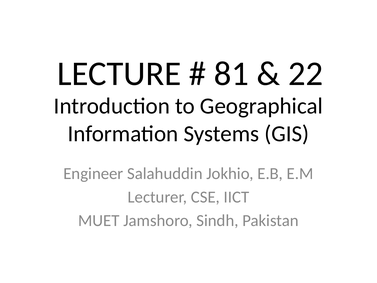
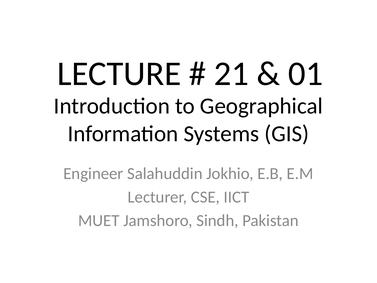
81: 81 -> 21
22: 22 -> 01
